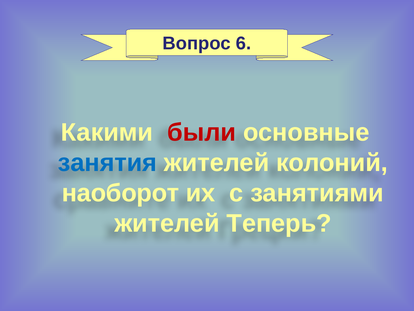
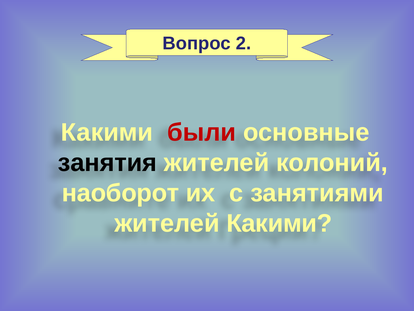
6: 6 -> 2
занятия colour: blue -> black
жителей Теперь: Теперь -> Какими
